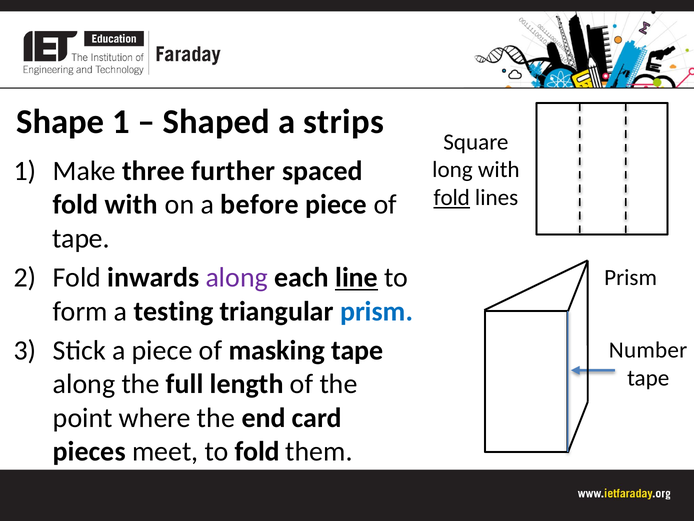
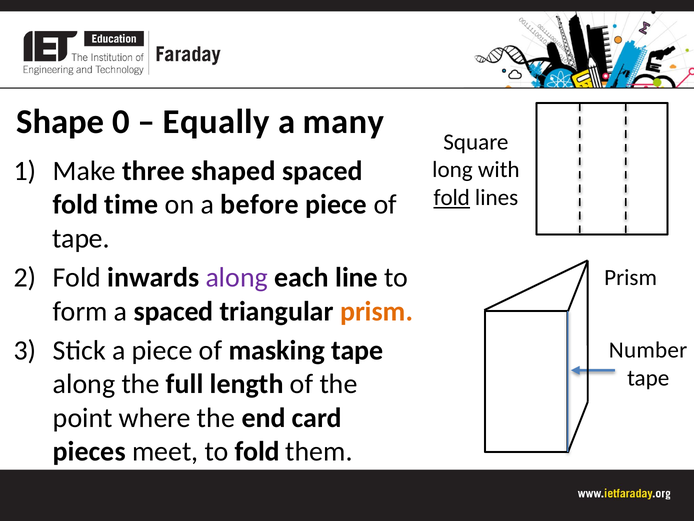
Shape 1: 1 -> 0
Shaped: Shaped -> Equally
strips: strips -> many
further: further -> shaped
fold with: with -> time
line underline: present -> none
a testing: testing -> spaced
prism at (377, 311) colour: blue -> orange
